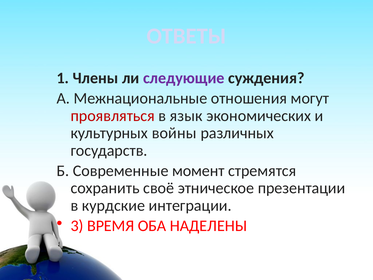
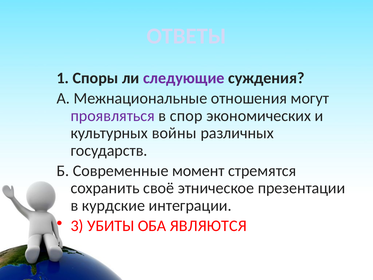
Члены: Члены -> Споры
проявляться colour: red -> purple
язык: язык -> спор
ВРЕМЯ: ВРЕМЯ -> УБИТЫ
НАДЕЛЕНЫ: НАДЕЛЕНЫ -> ЯВЛЯЮТСЯ
